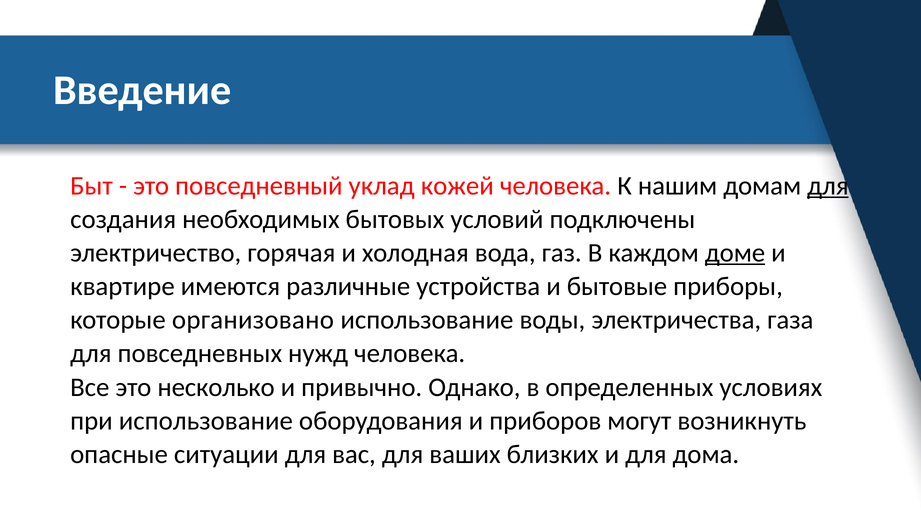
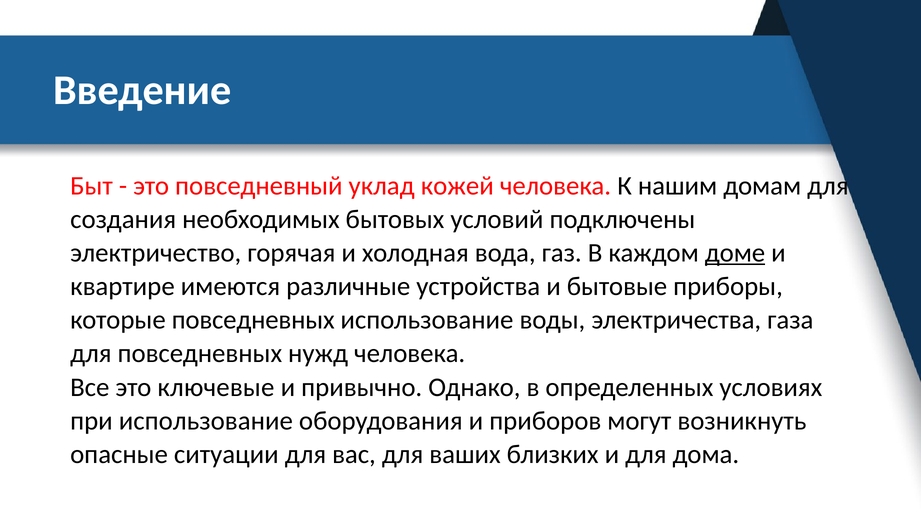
для at (828, 186) underline: present -> none
которые организовано: организовано -> повседневных
несколько: несколько -> ключевые
